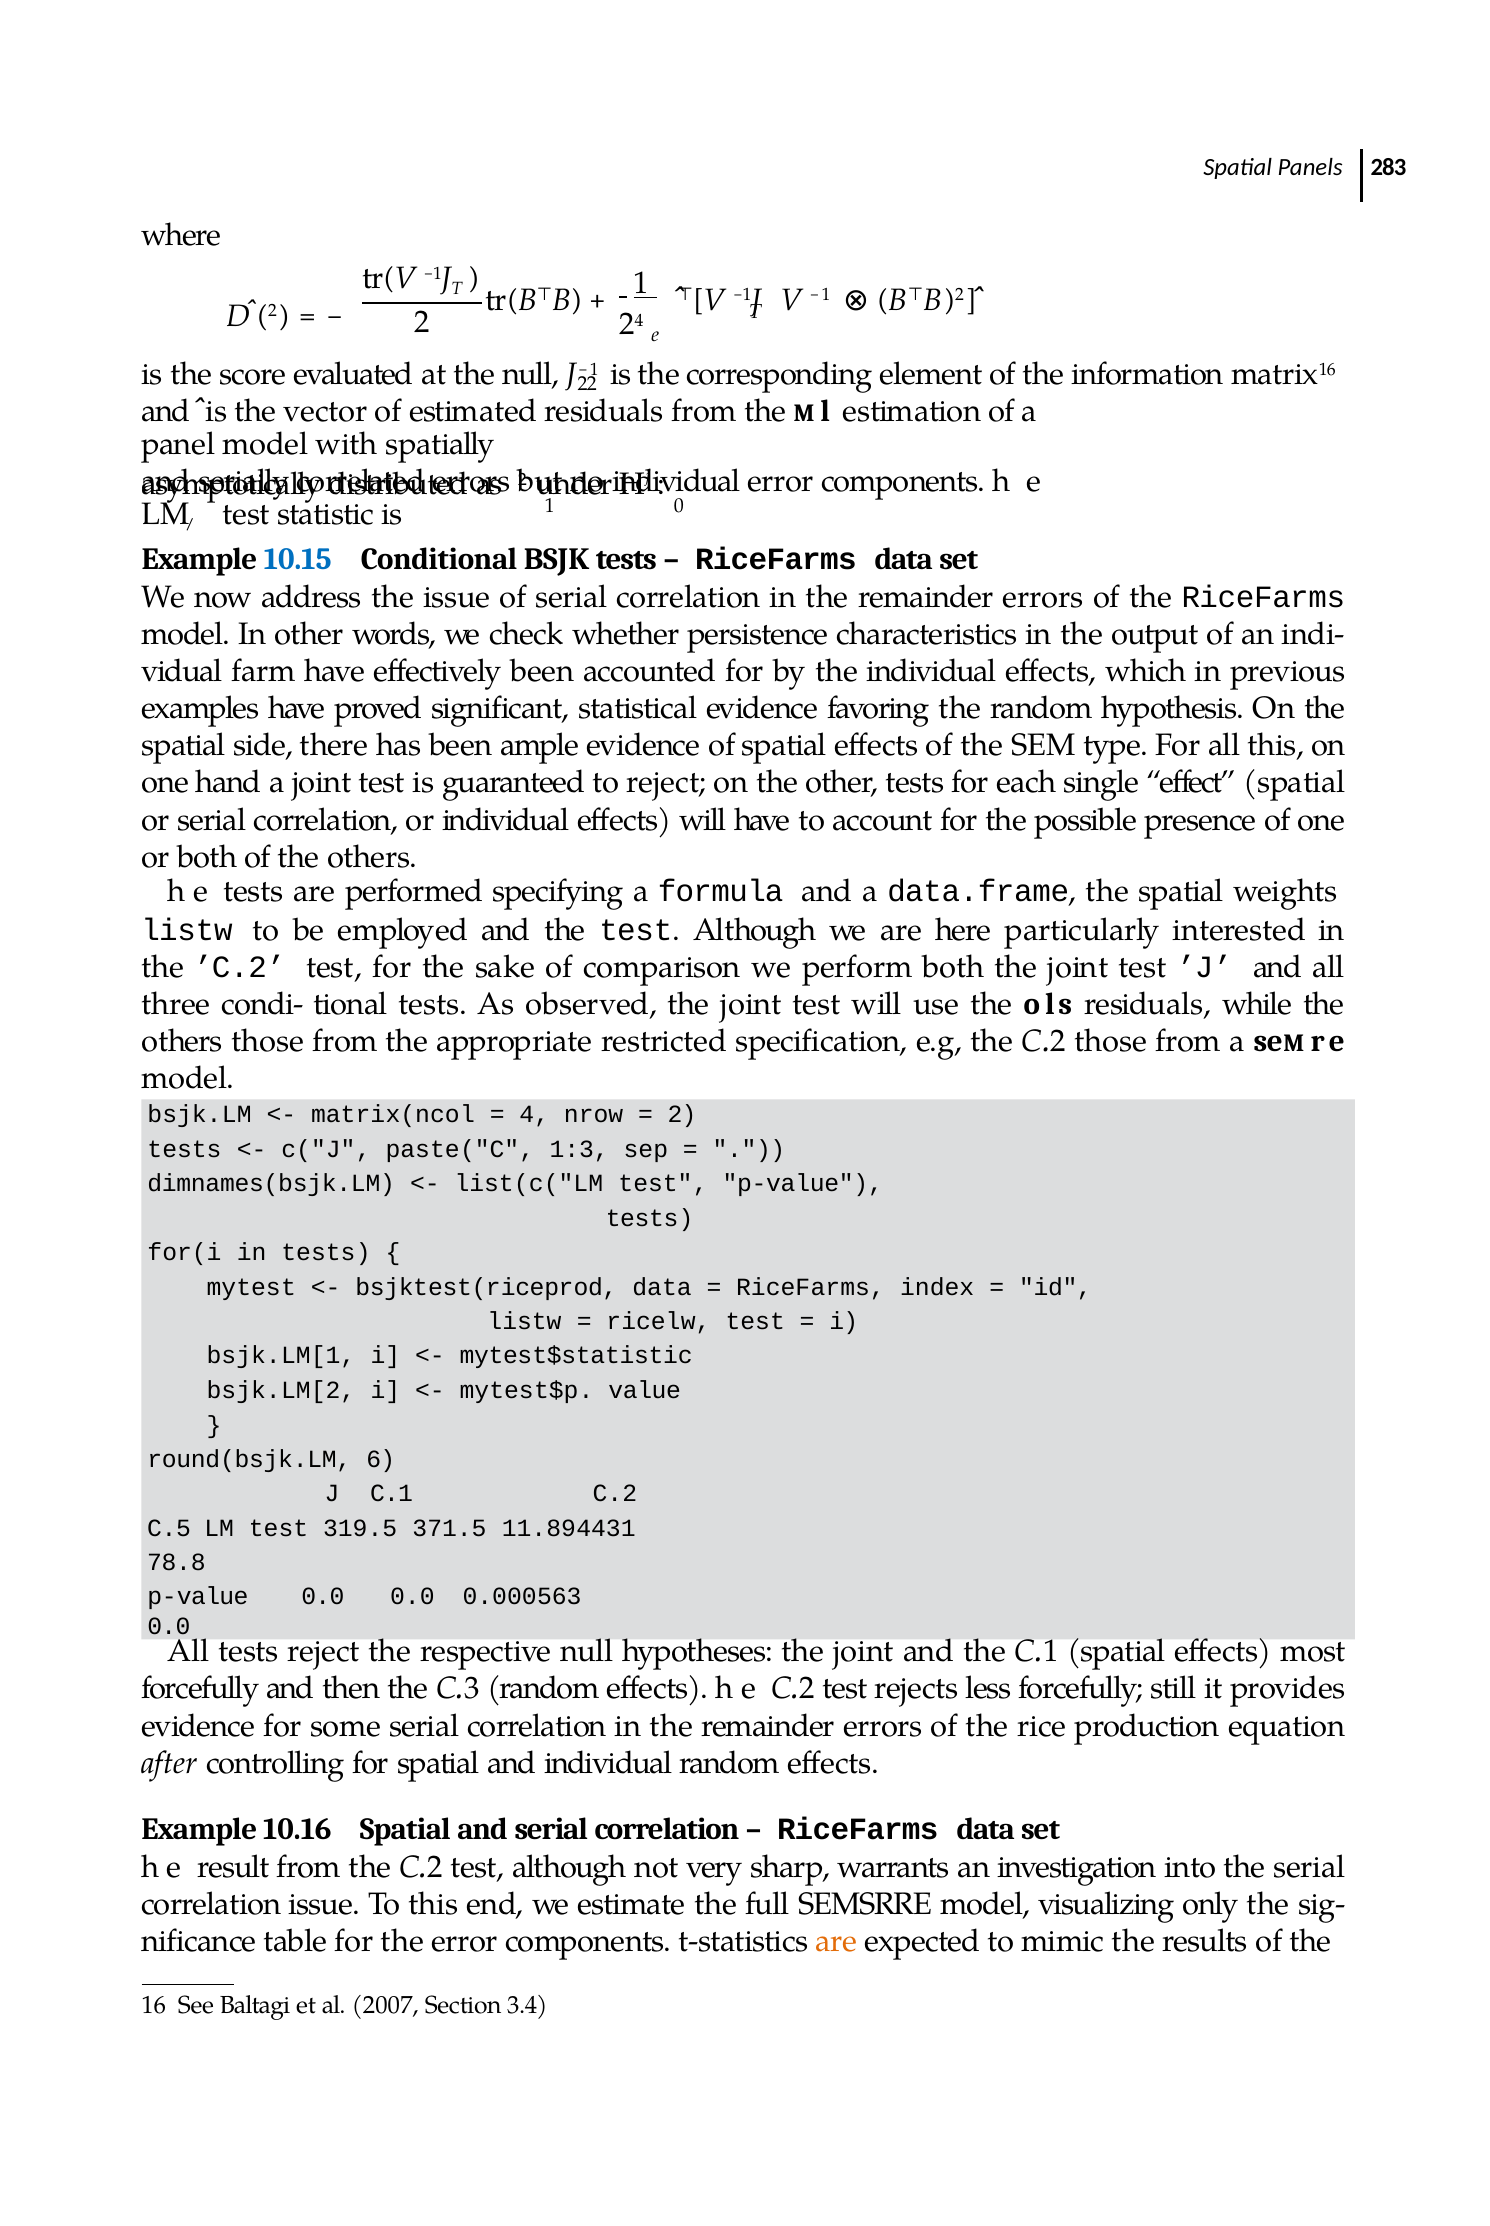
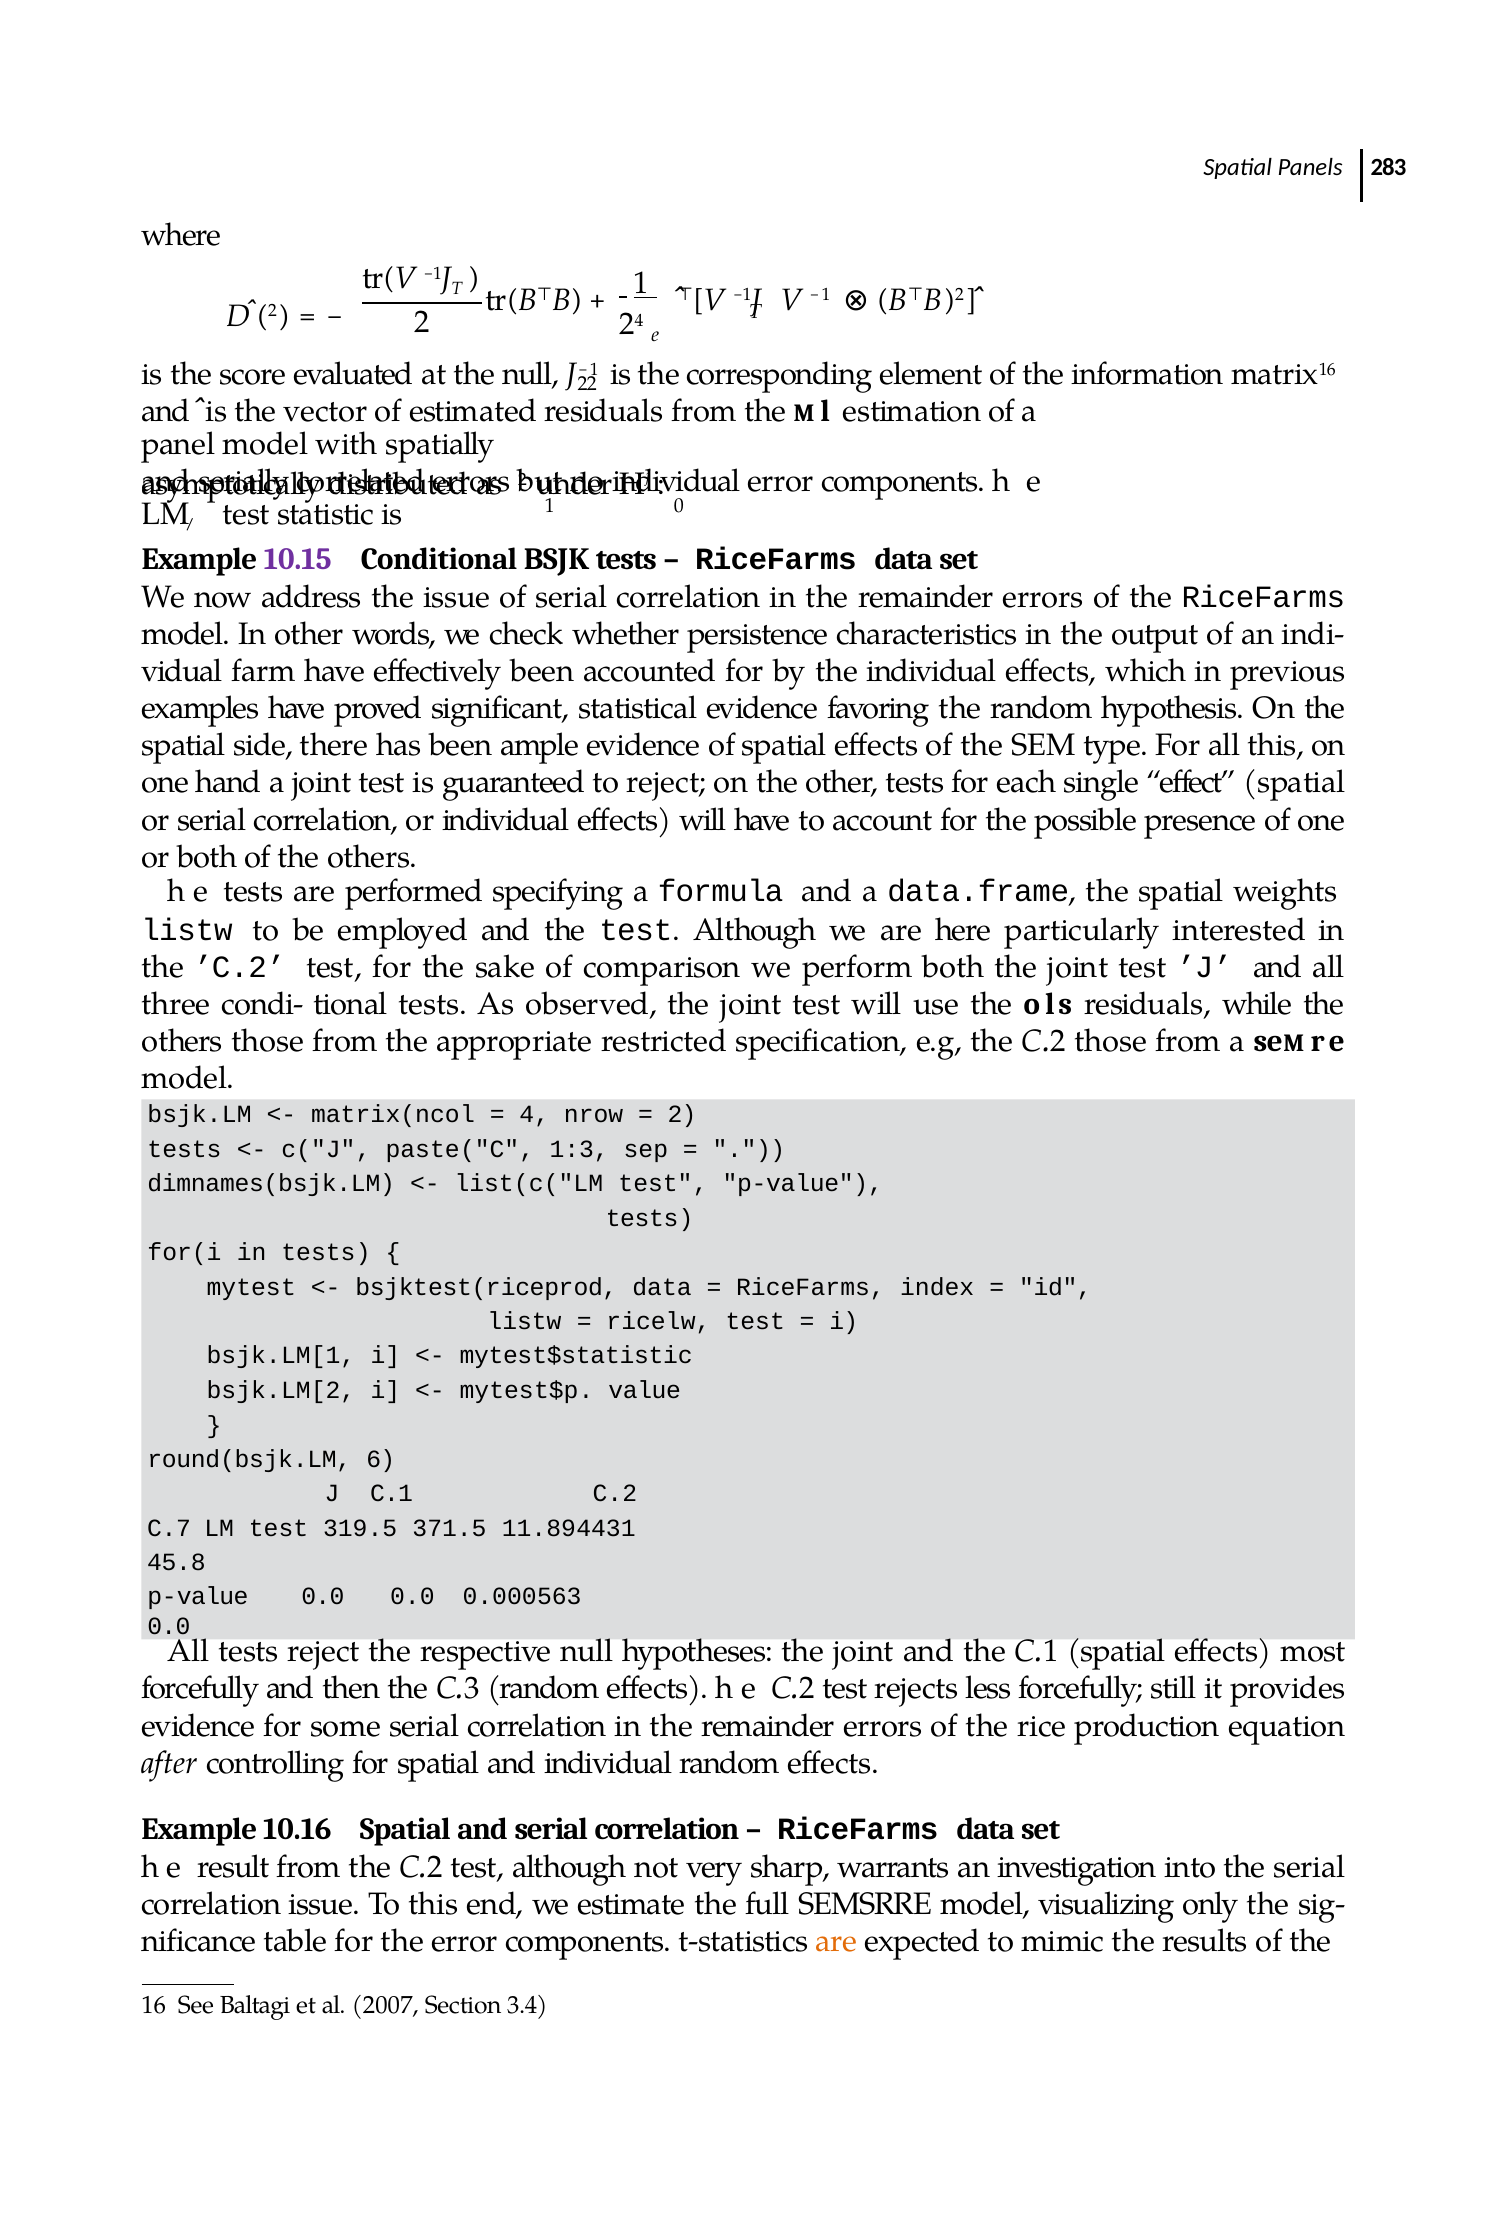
10.15 colour: blue -> purple
C.5: C.5 -> C.7
78.8: 78.8 -> 45.8
